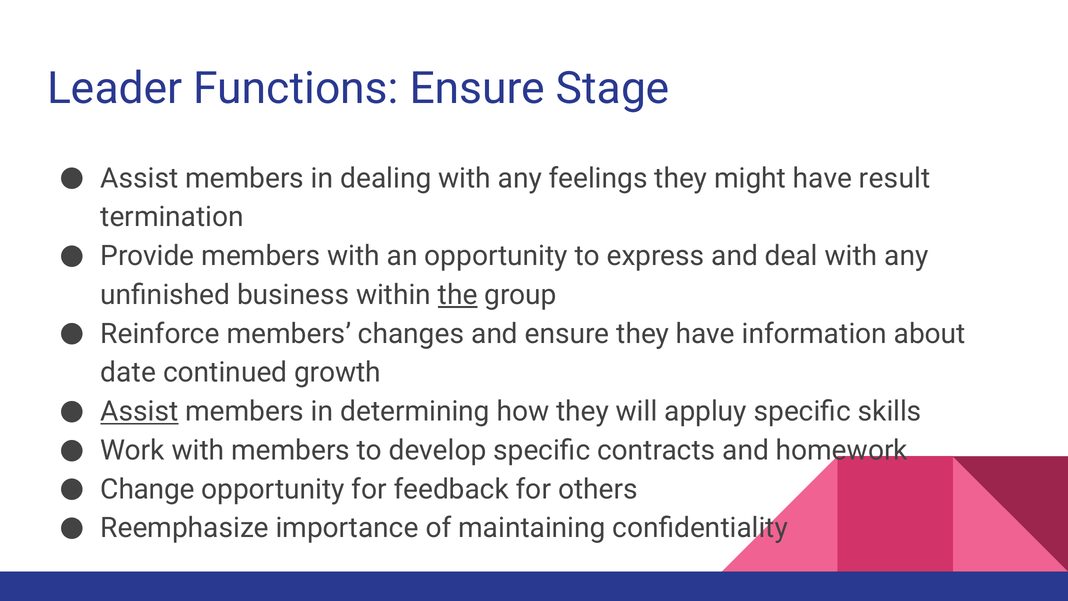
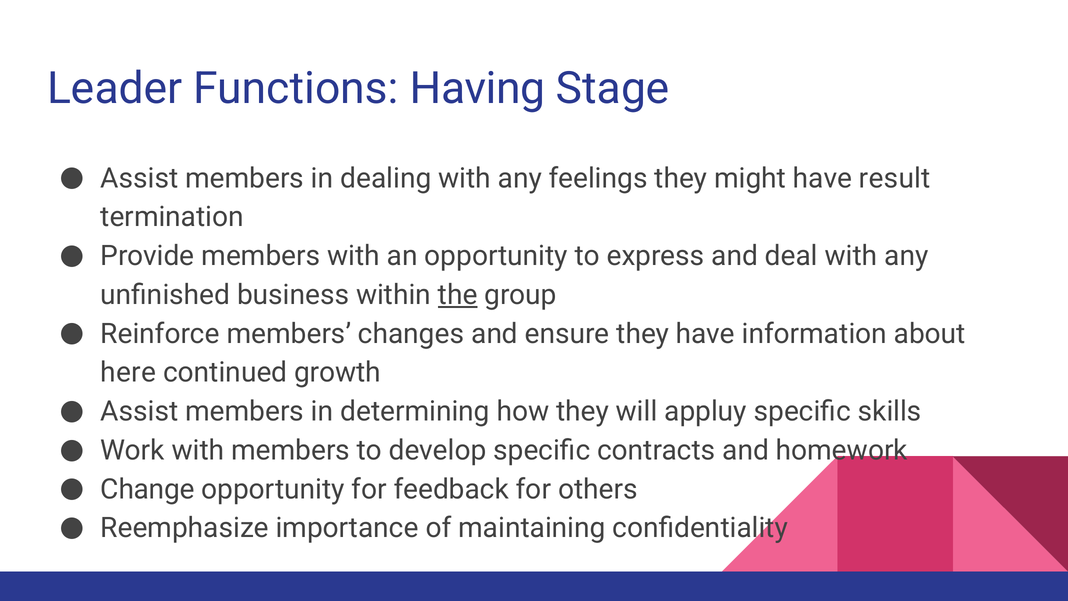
Functions Ensure: Ensure -> Having
date: date -> here
Assist at (139, 411) underline: present -> none
